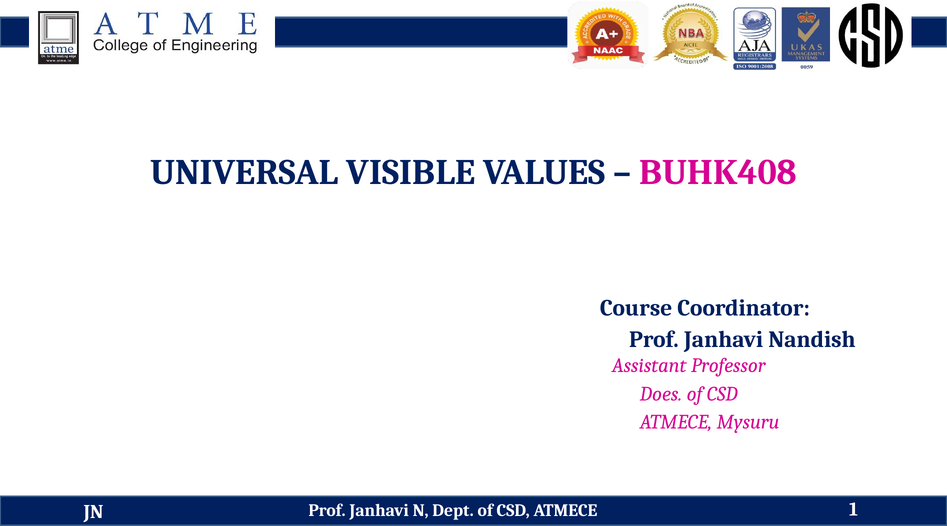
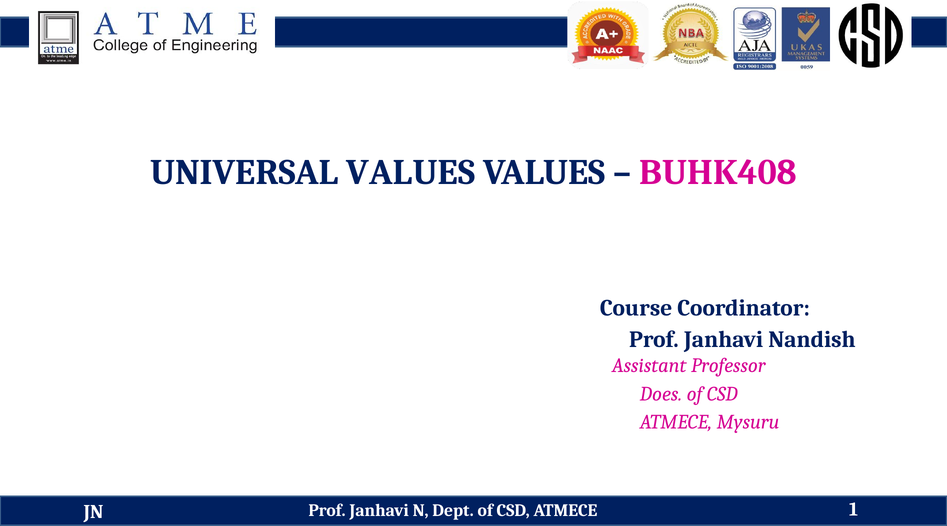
UNIVERSAL VISIBLE: VISIBLE -> VALUES
